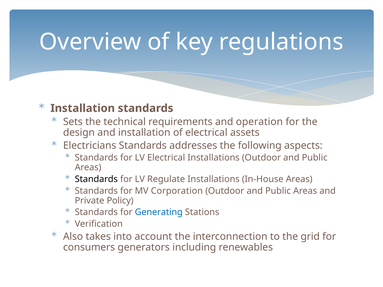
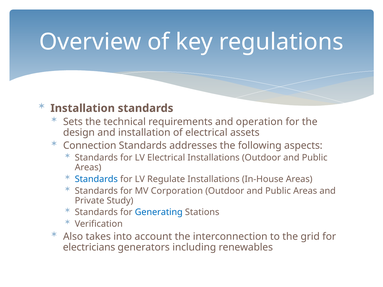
Electricians: Electricians -> Connection
Standards at (96, 179) colour: black -> blue
Policy: Policy -> Study
consumers: consumers -> electricians
